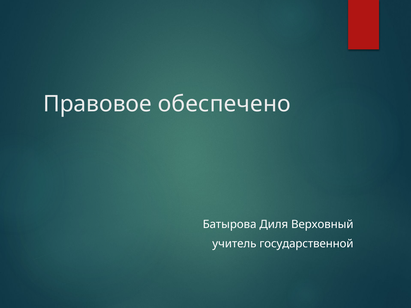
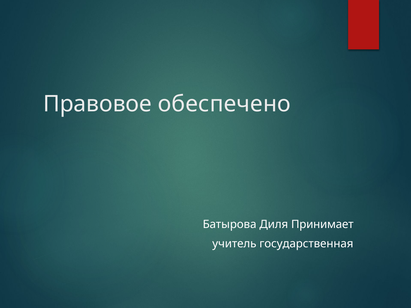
Верховный: Верховный -> Принимает
государственной: государственной -> государственная
